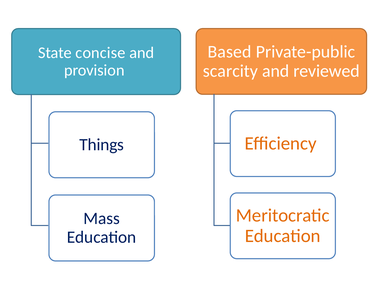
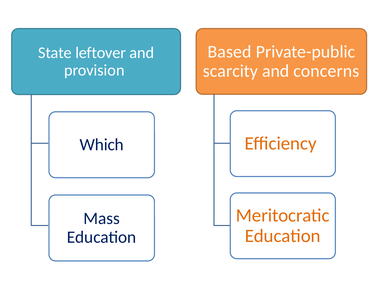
concise: concise -> leftover
reviewed: reviewed -> concerns
Things: Things -> Which
